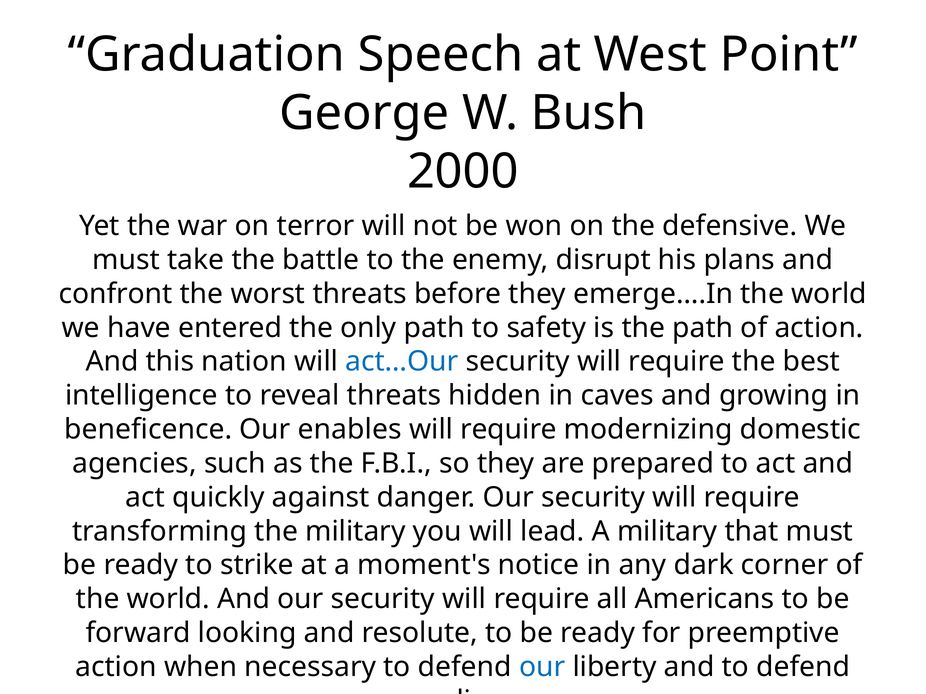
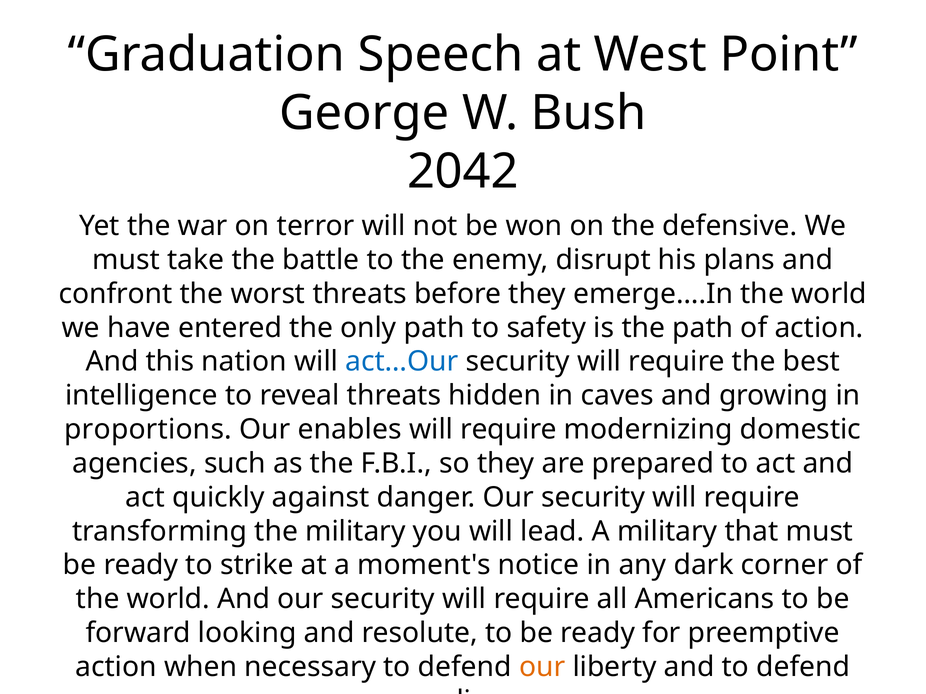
2000: 2000 -> 2042
beneficence: beneficence -> proportions
our at (542, 667) colour: blue -> orange
